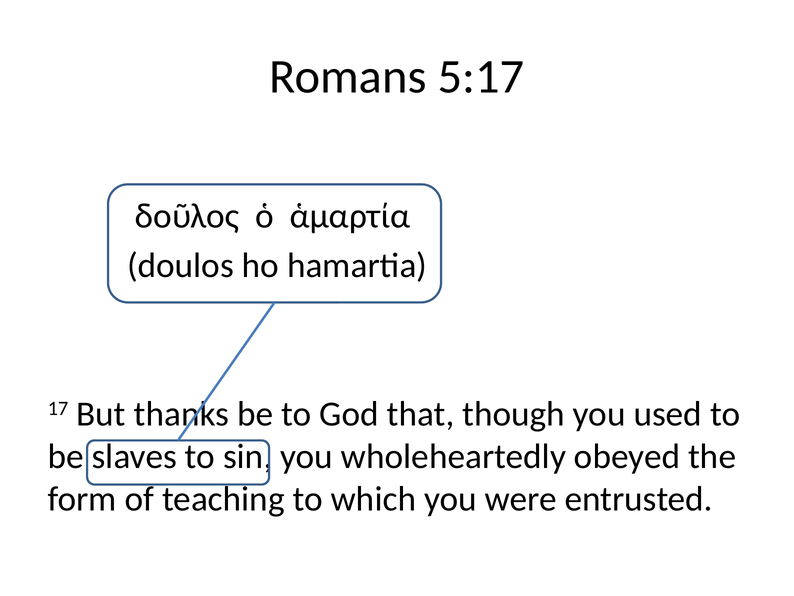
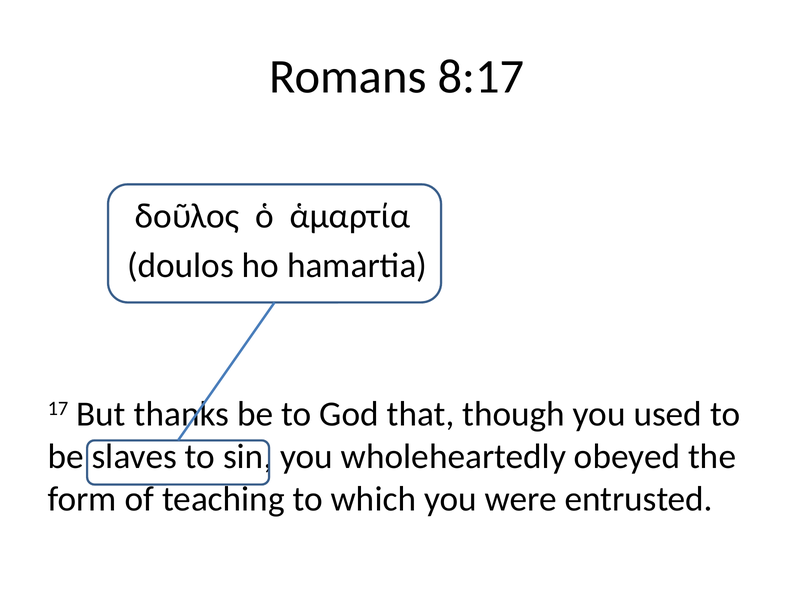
5:17: 5:17 -> 8:17
